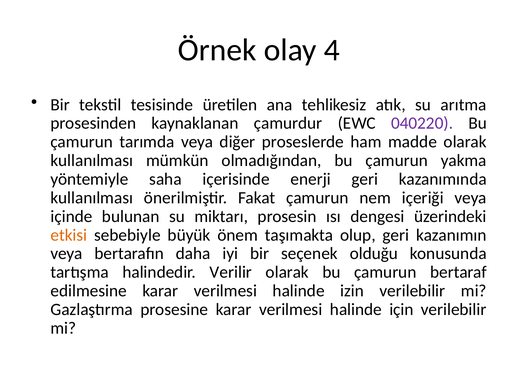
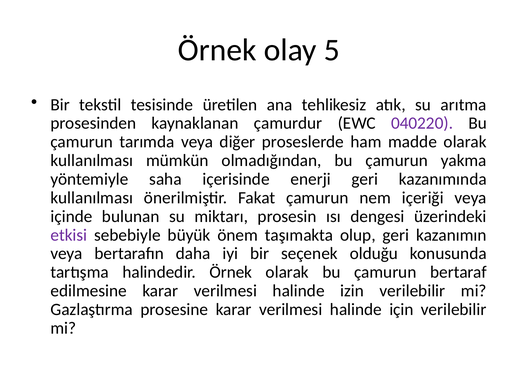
4: 4 -> 5
etkisi colour: orange -> purple
halindedir Verilir: Verilir -> Örnek
